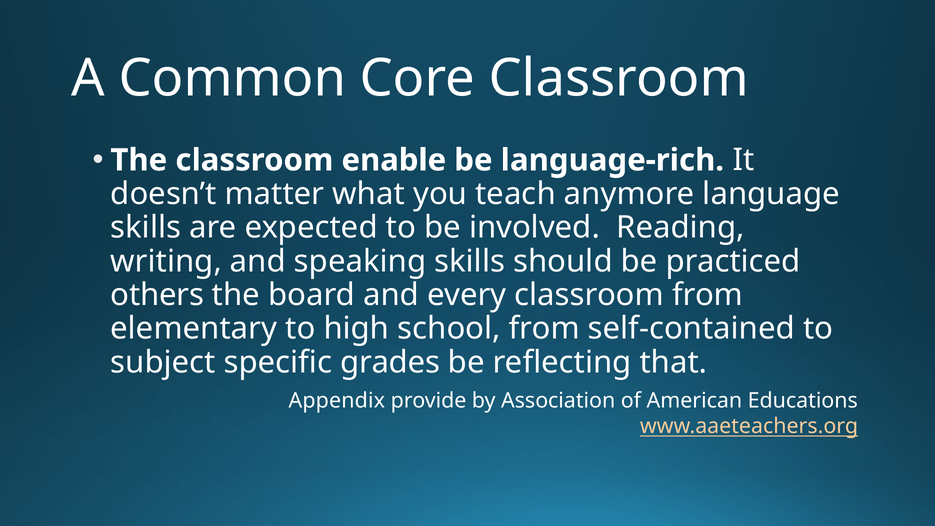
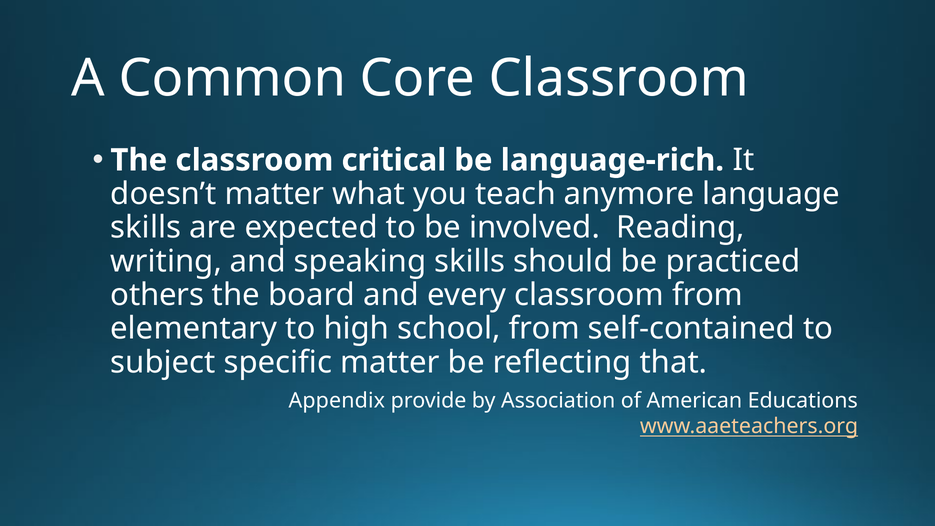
enable: enable -> critical
specific grades: grades -> matter
